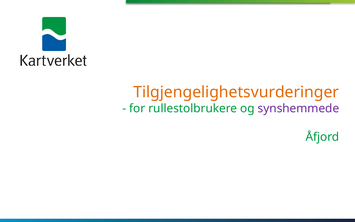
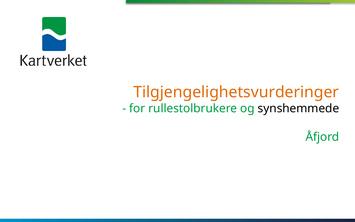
synshemmede colour: purple -> black
